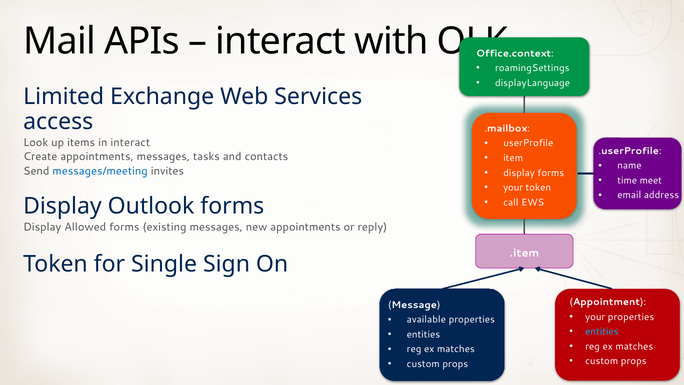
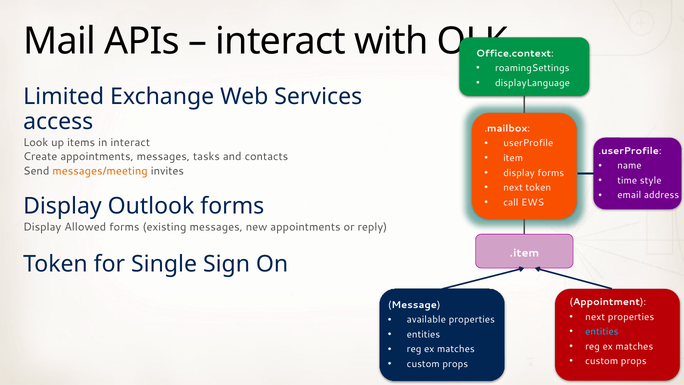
messages/meeting colour: blue -> orange
meet: meet -> style
your at (513, 187): your -> next
your at (595, 317): your -> next
